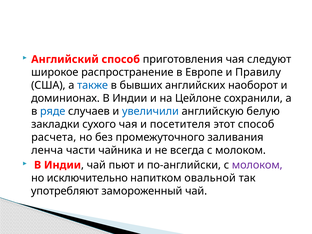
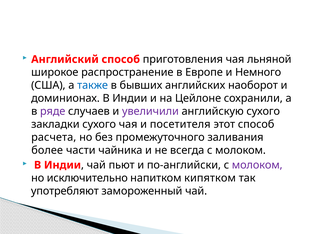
следуют: следуют -> льняной
Правилу: Правилу -> Немного
ряде colour: blue -> purple
увеличили colour: blue -> purple
английскую белую: белую -> сухого
ленча: ленча -> более
овальной: овальной -> кипятком
